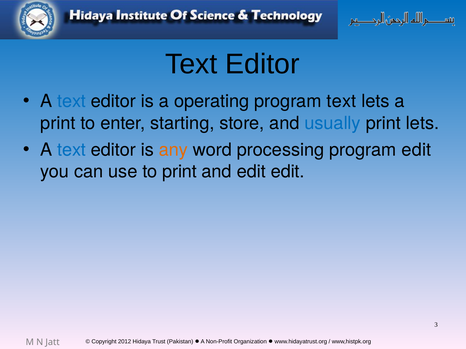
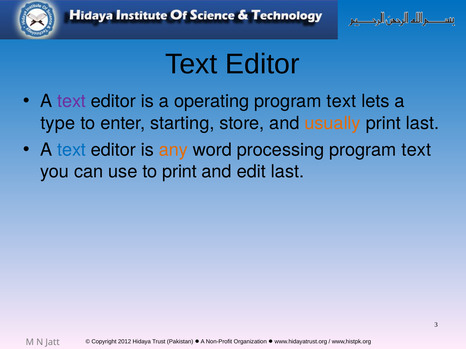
text at (72, 101) colour: blue -> purple
print at (58, 123): print -> type
usually colour: blue -> orange
print lets: lets -> last
processing program edit: edit -> text
edit edit: edit -> last
